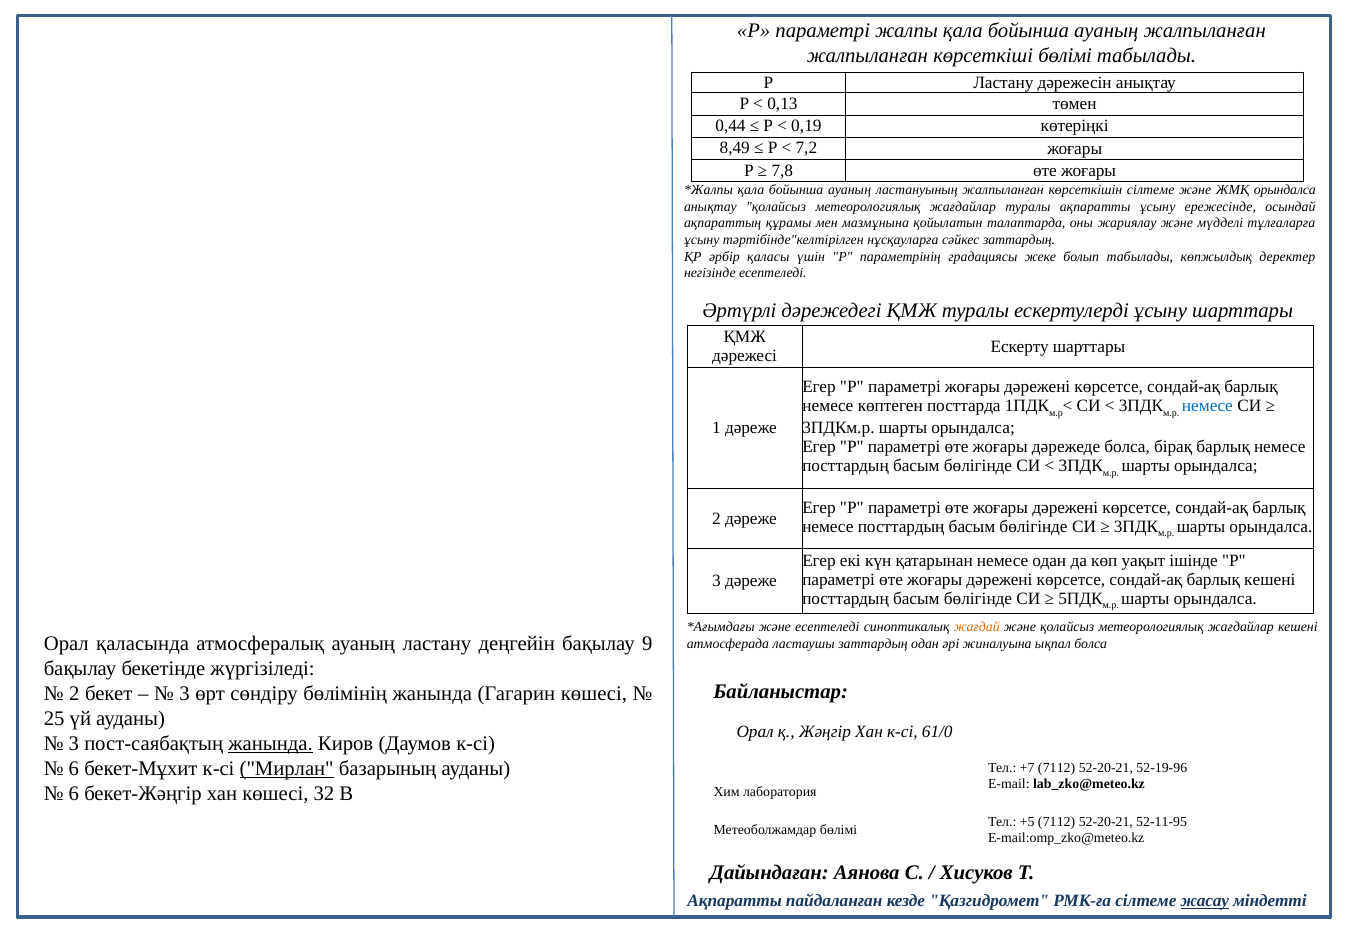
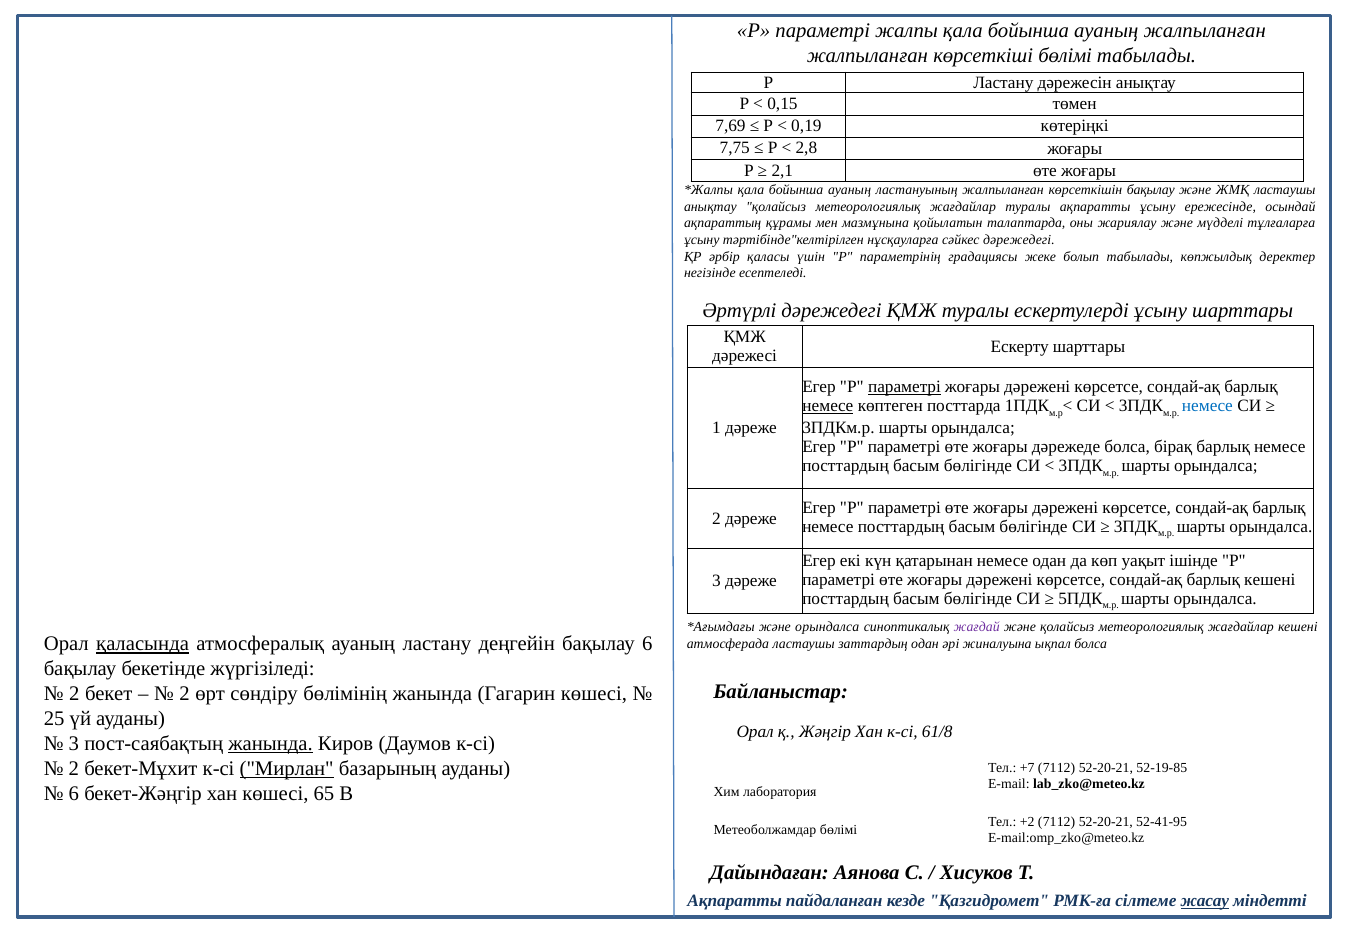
0,13: 0,13 -> 0,15
0,44: 0,44 -> 7,69
8,49: 8,49 -> 7,75
7,2: 7,2 -> 2,8
7,8: 7,8 -> 2,1
көрсеткішін сілтеме: сілтеме -> бақылау
ЖМҚ орындалса: орындалса -> ластаушы
сәйкес заттардың: заттардың -> дәрежедегі
параметрі at (904, 387) underline: none -> present
немесе at (828, 406) underline: none -> present
және есептеледі: есептеледі -> орындалса
жағдай colour: orange -> purple
қаласында underline: none -> present
бақылау 9: 9 -> 6
3 at (185, 694): 3 -> 2
61/0: 61/0 -> 61/8
6 at (74, 769): 6 -> 2
52-19-96: 52-19-96 -> 52-19-85
32: 32 -> 65
+5: +5 -> +2
52-11-95: 52-11-95 -> 52-41-95
